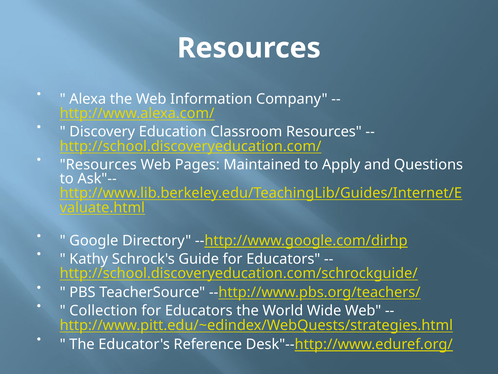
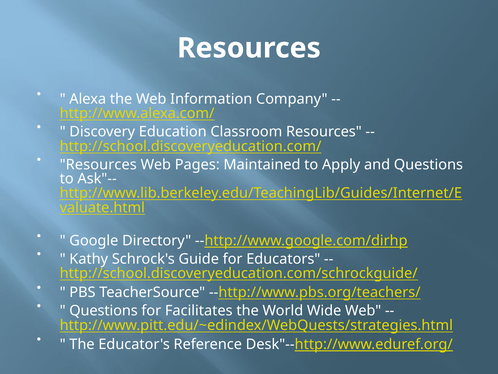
Collection at (103, 310): Collection -> Questions
Educators at (199, 310): Educators -> Facilitates
